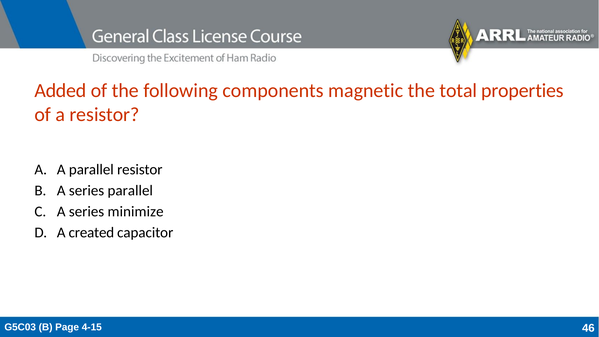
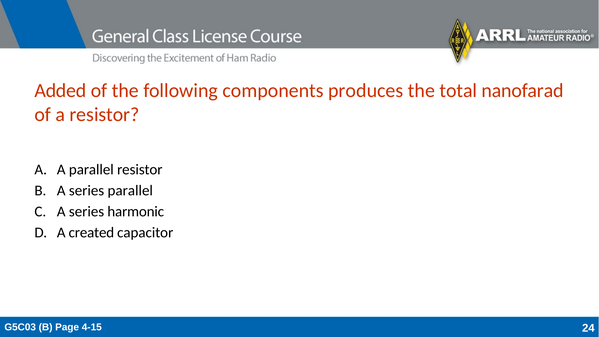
magnetic: magnetic -> produces
properties: properties -> nanofarad
minimize: minimize -> harmonic
46: 46 -> 24
